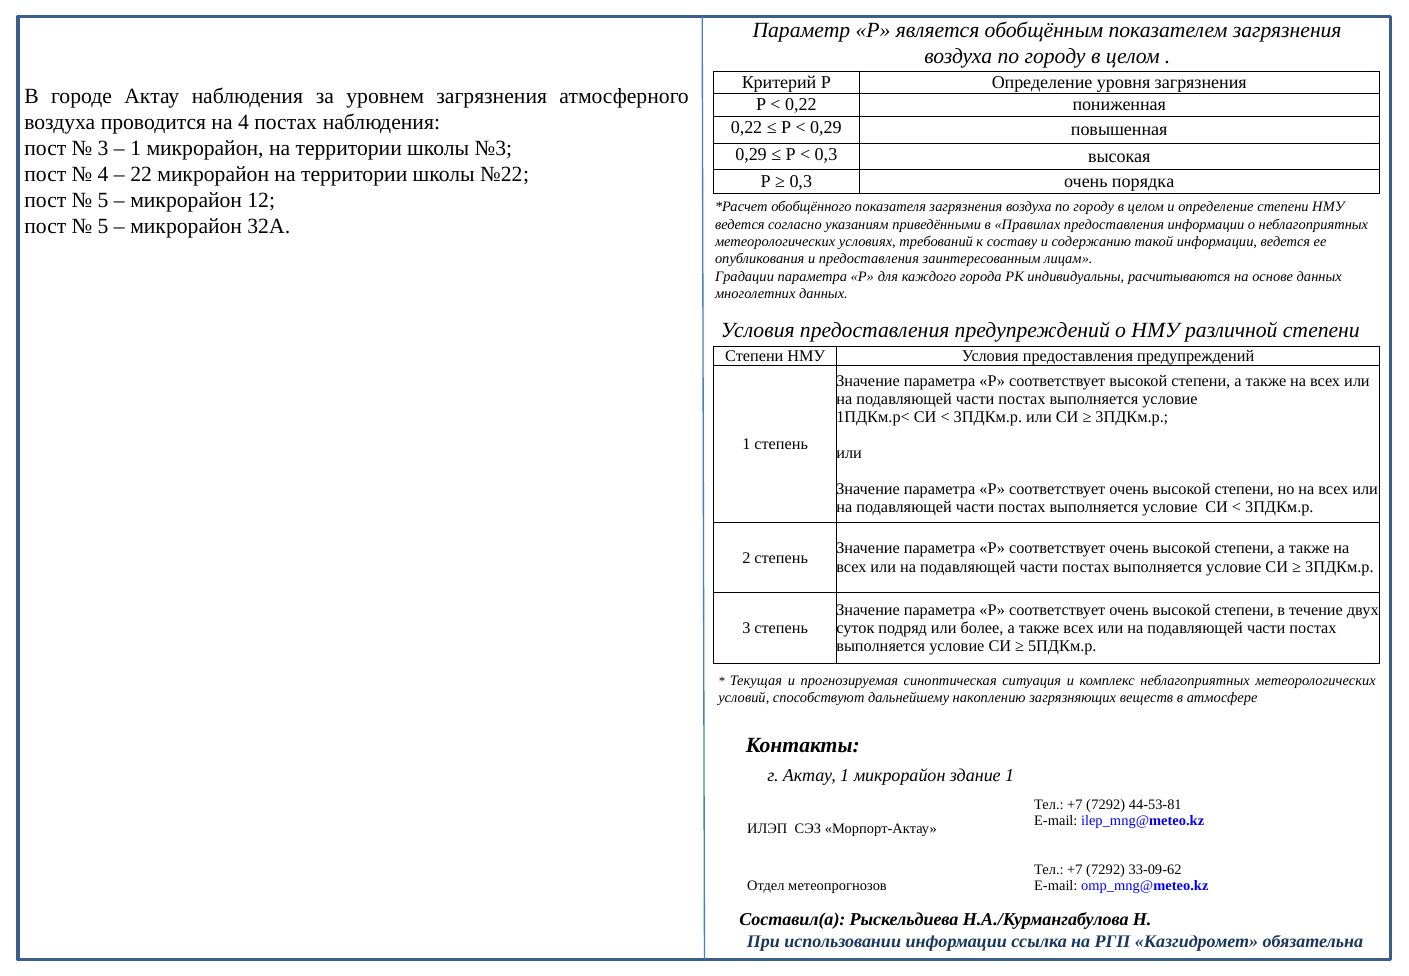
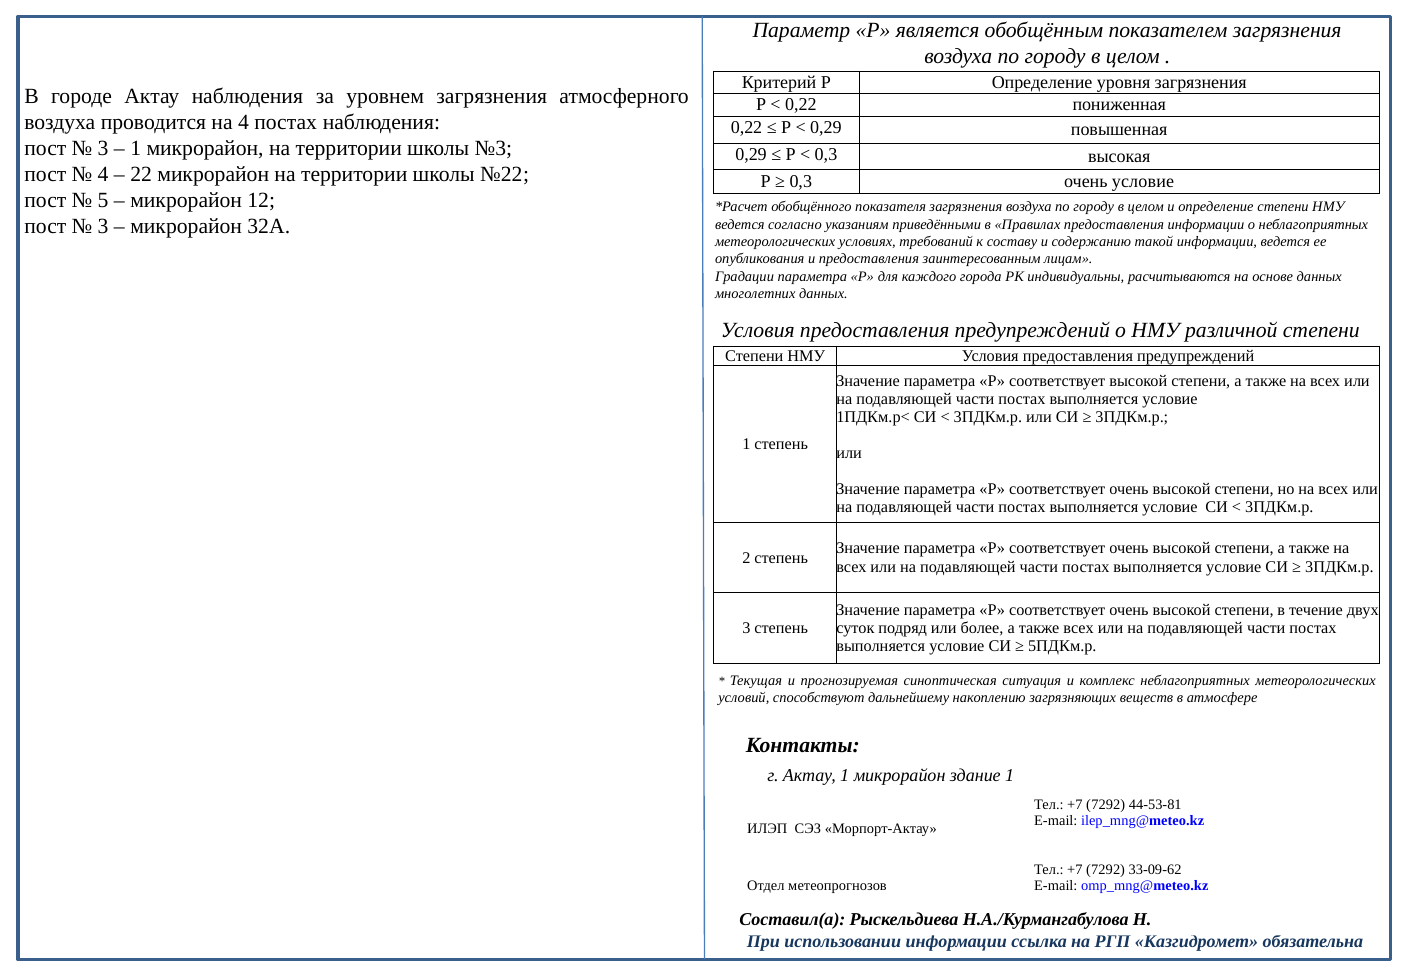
очень порядка: порядка -> условие
5 at (103, 226): 5 -> 3
